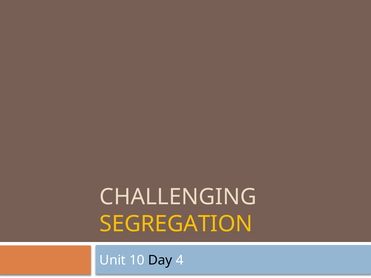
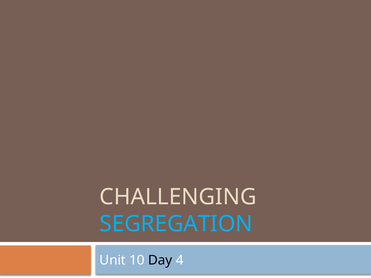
SEGREGATION colour: yellow -> light blue
